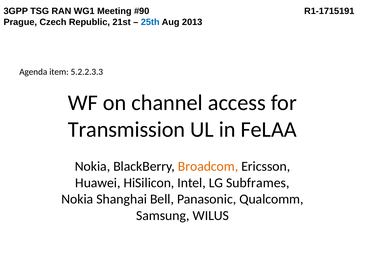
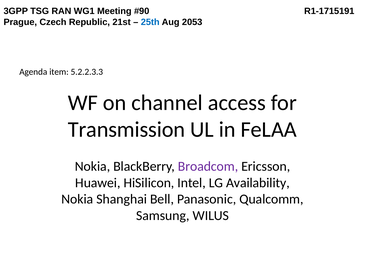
2013: 2013 -> 2053
Broadcom colour: orange -> purple
Subframes: Subframes -> Availability
